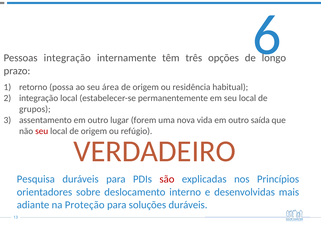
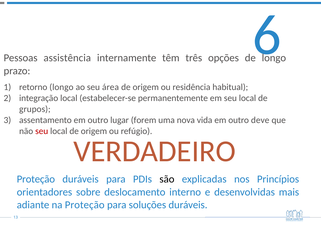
Pessoas integração: integração -> assistência
retorno possa: possa -> longo
saída: saída -> deve
Pesquisa at (36, 179): Pesquisa -> Proteção
são colour: red -> black
